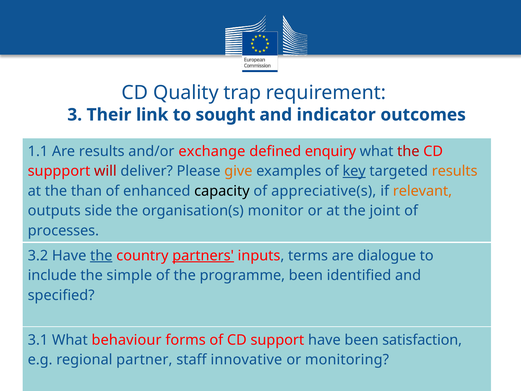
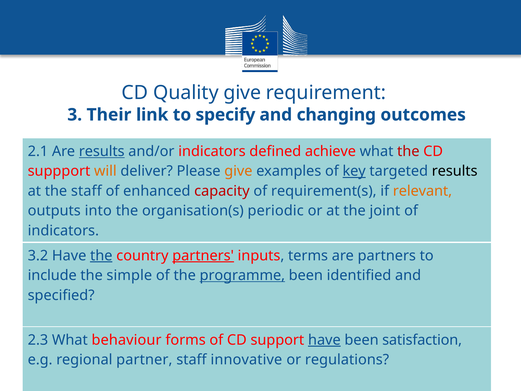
Quality trap: trap -> give
sought: sought -> specify
indicator: indicator -> changing
1.1: 1.1 -> 2.1
results at (102, 151) underline: none -> present
and/or exchange: exchange -> indicators
enquiry: enquiry -> achieve
will colour: red -> orange
results at (455, 171) colour: orange -> black
the than: than -> staff
capacity colour: black -> red
appreciative(s: appreciative(s -> requirement(s
side: side -> into
monitor: monitor -> periodic
processes at (63, 230): processes -> indicators
are dialogue: dialogue -> partners
programme underline: none -> present
3.1: 3.1 -> 2.3
have at (324, 340) underline: none -> present
monitoring: monitoring -> regulations
